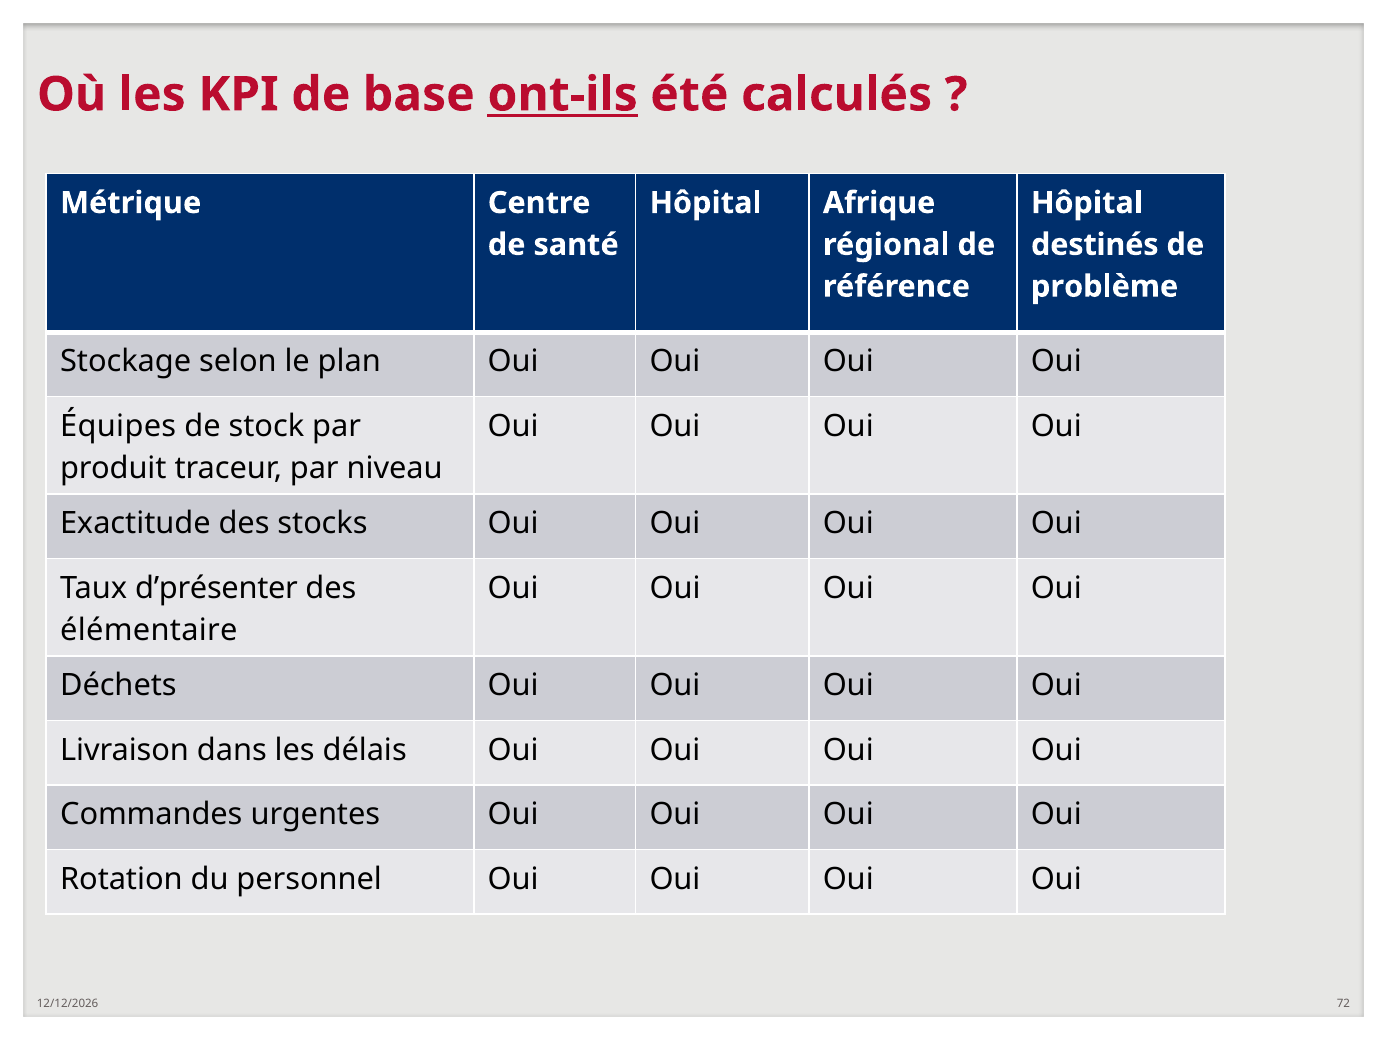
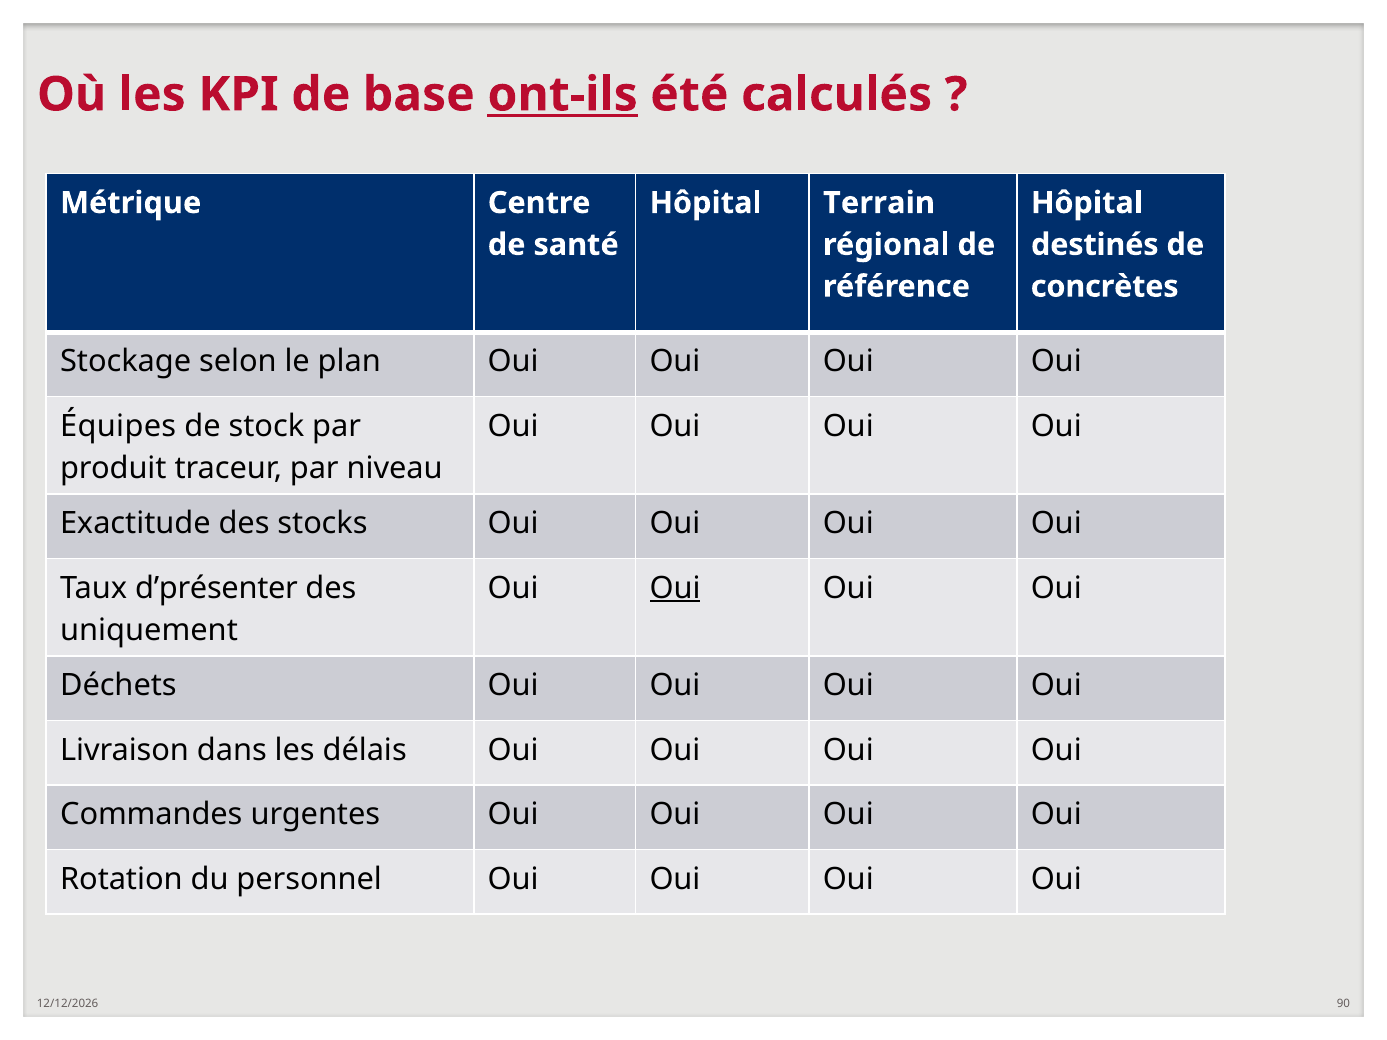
Afrique: Afrique -> Terrain
problème: problème -> concrètes
Oui at (675, 588) underline: none -> present
élémentaire: élémentaire -> uniquement
72: 72 -> 90
